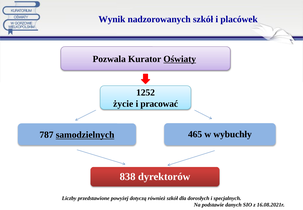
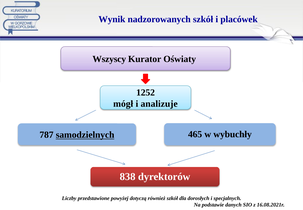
Pozwala: Pozwala -> Wszyscy
Oświaty underline: present -> none
życie: życie -> mógł
pracować: pracować -> analizuje
